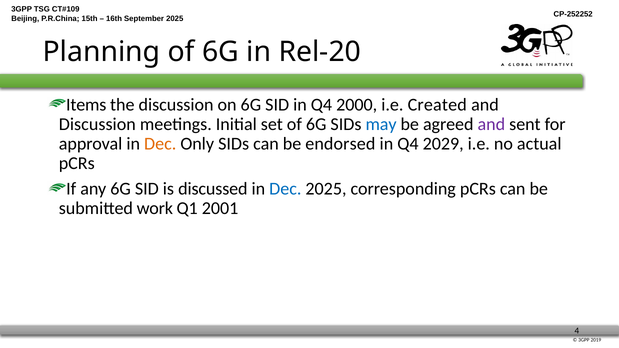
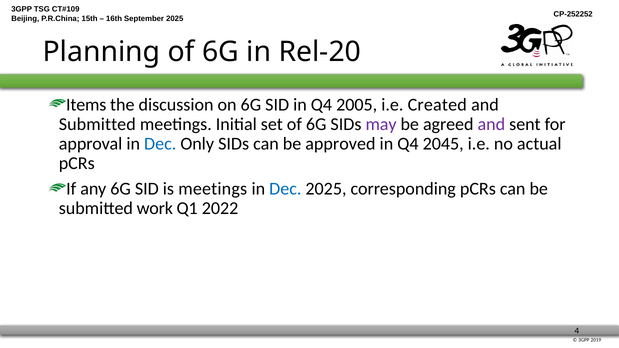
2000: 2000 -> 2005
Discussion at (97, 124): Discussion -> Submitted
may colour: blue -> purple
Dec at (160, 144) colour: orange -> blue
endorsed: endorsed -> approved
2029: 2029 -> 2045
is discussed: discussed -> meetings
2001: 2001 -> 2022
